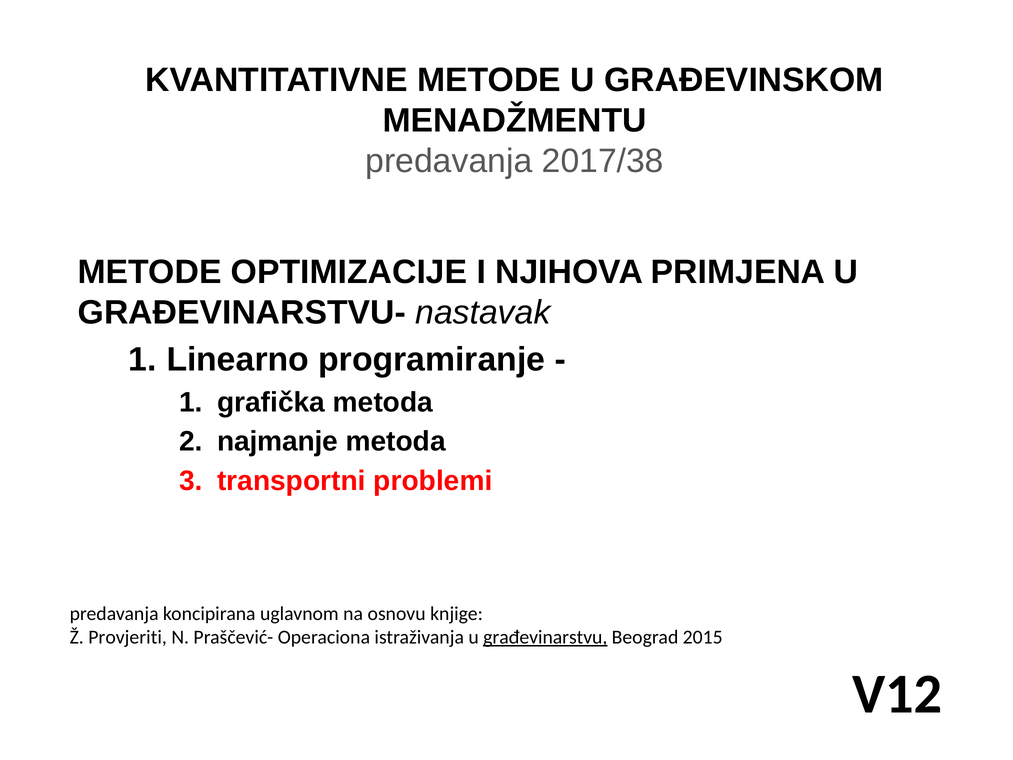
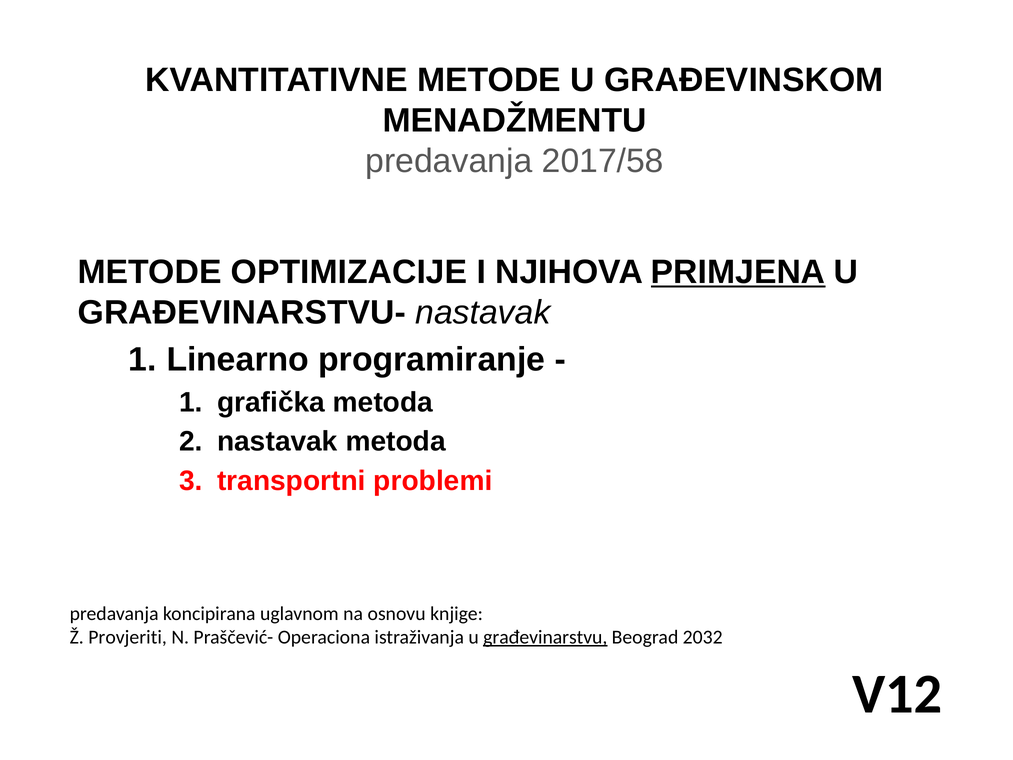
2017/38: 2017/38 -> 2017/58
PRIMJENA underline: none -> present
najmanje at (277, 441): najmanje -> nastavak
2015: 2015 -> 2032
